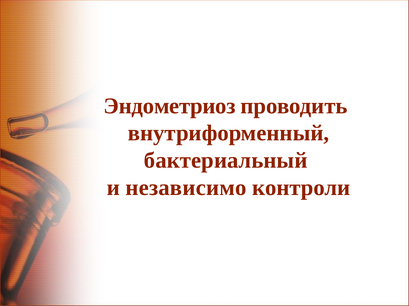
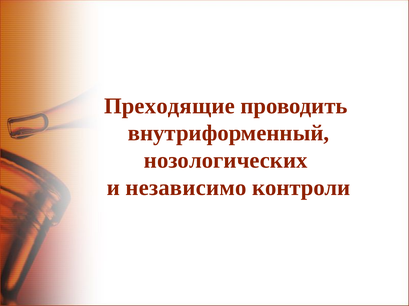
Эндометриоз: Эндометриоз -> Преходящие
бактериальный: бактериальный -> нозологических
